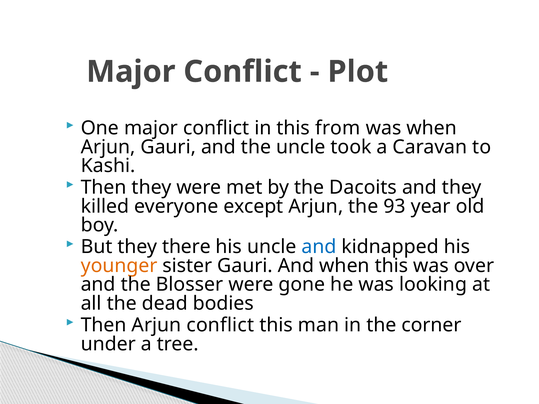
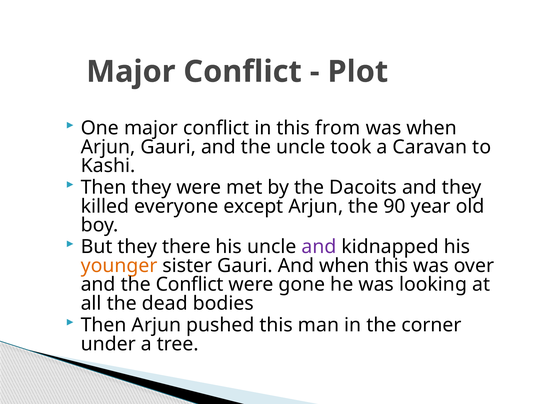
93: 93 -> 90
and at (319, 247) colour: blue -> purple
the Blosser: Blosser -> Conflict
Arjun conflict: conflict -> pushed
